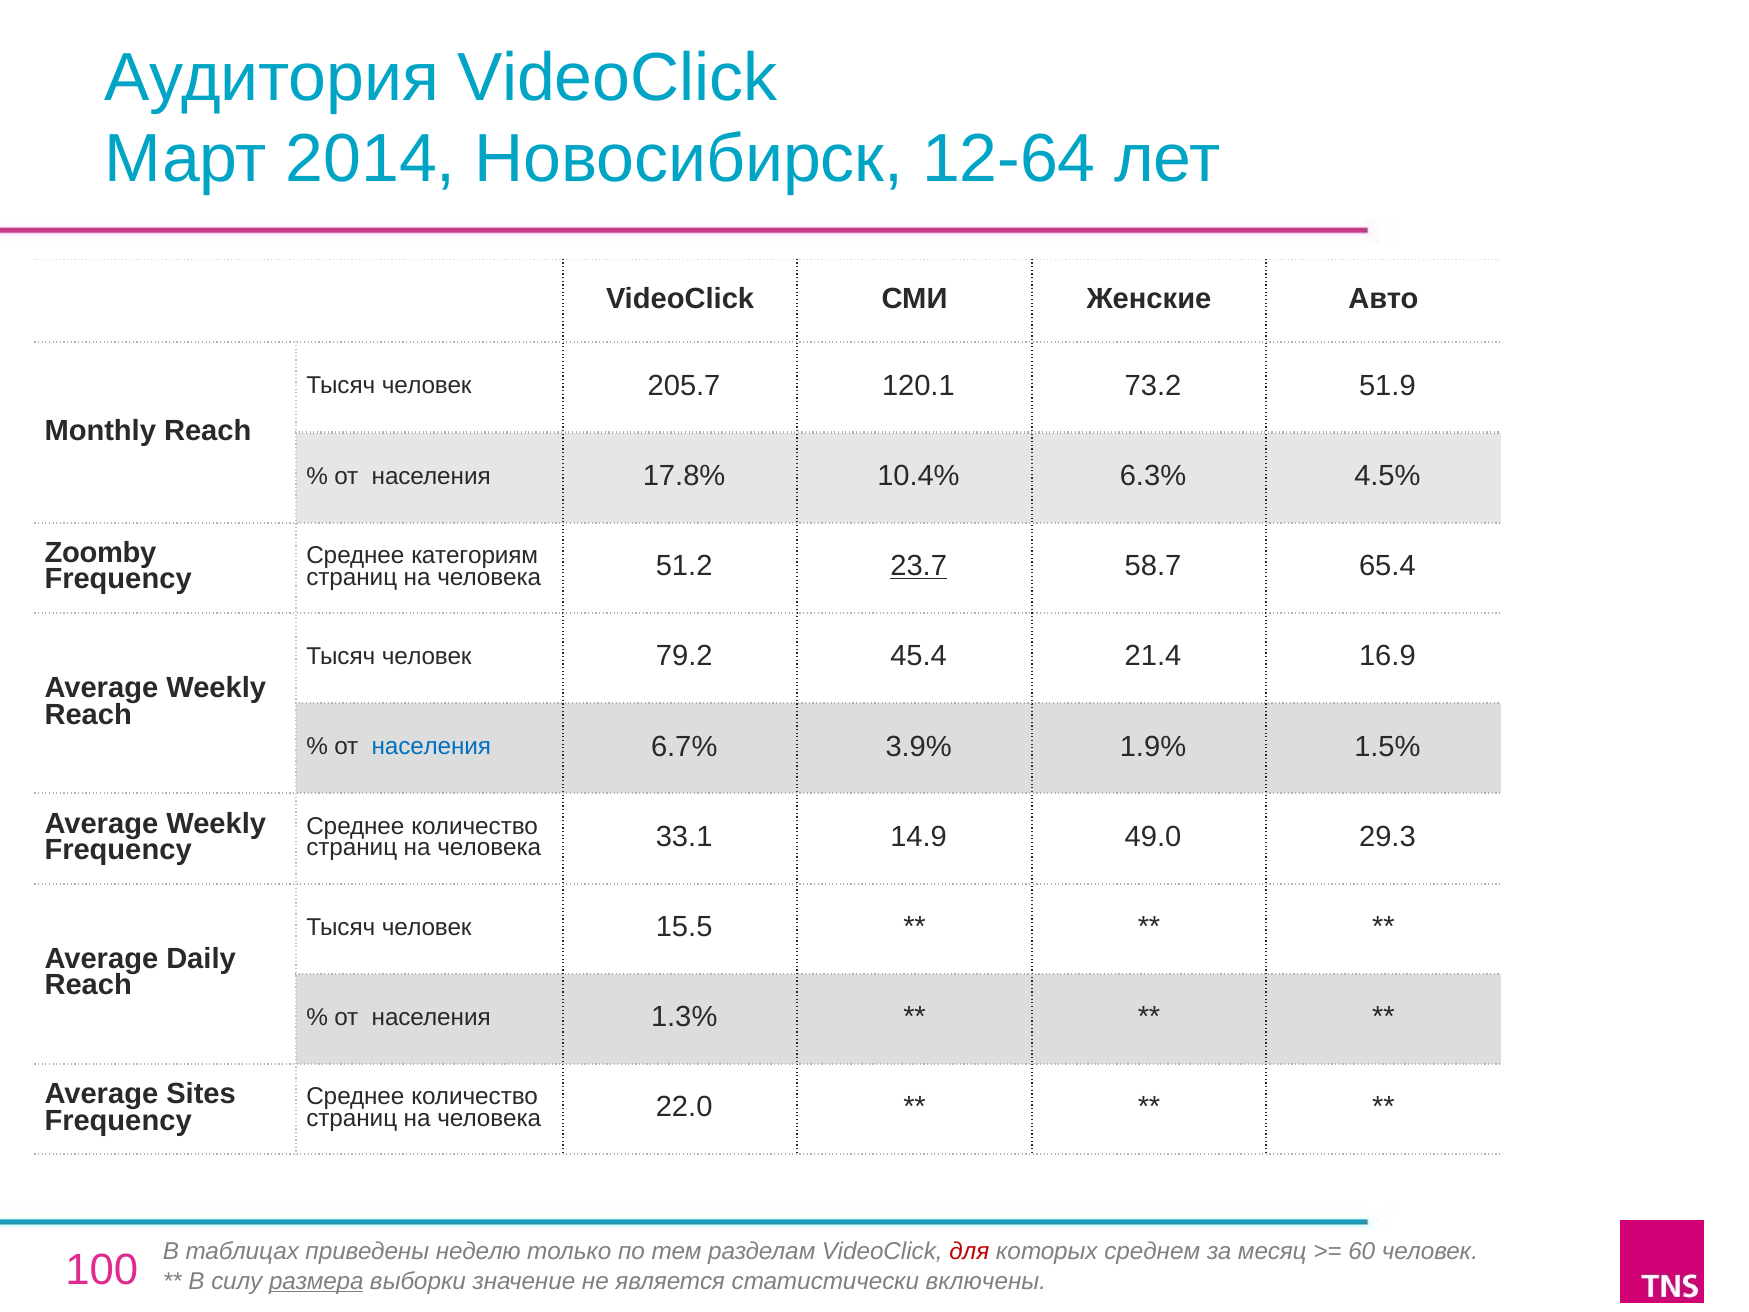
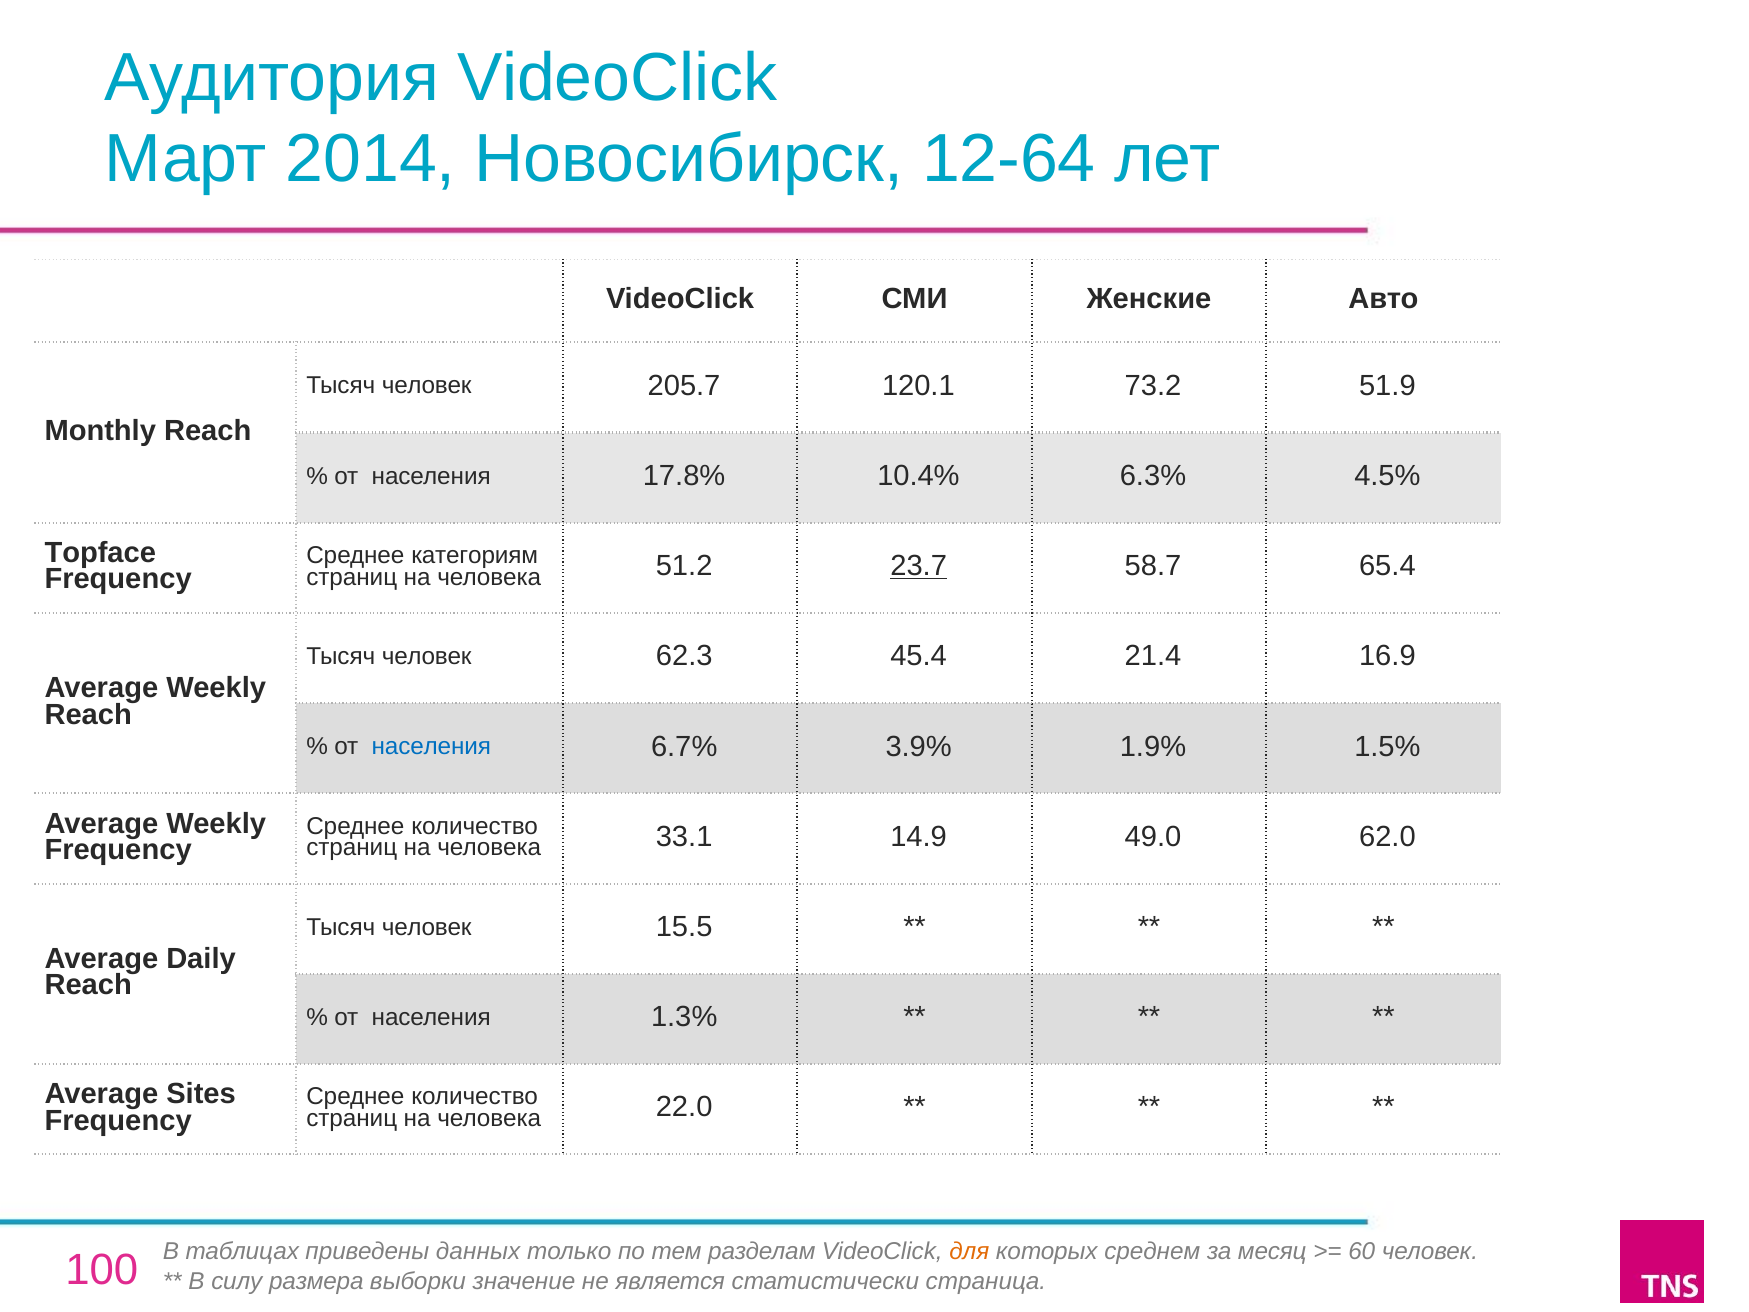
Zoomby: Zoomby -> Topface
79.2: 79.2 -> 62.3
29.3: 29.3 -> 62.0
неделю: неделю -> данных
для colour: red -> orange
размера underline: present -> none
включены: включены -> страница
